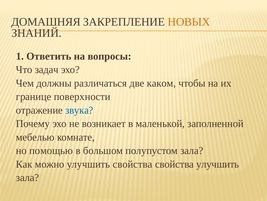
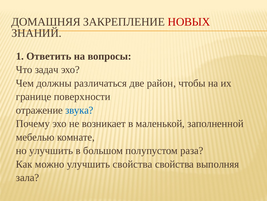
НОВЫХ colour: orange -> red
каком: каком -> район
но помощью: помощью -> улучшить
полупустом зала: зала -> раза
свойства улучшить: улучшить -> выполняя
